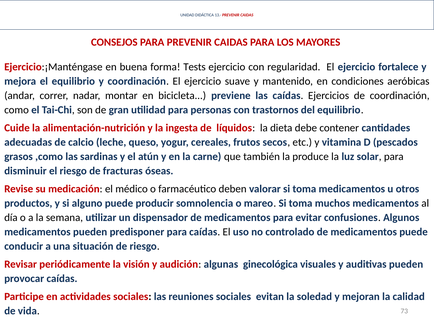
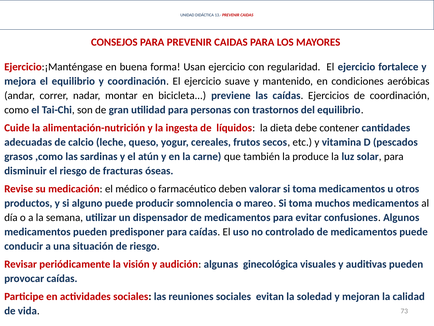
Tests: Tests -> Usan
